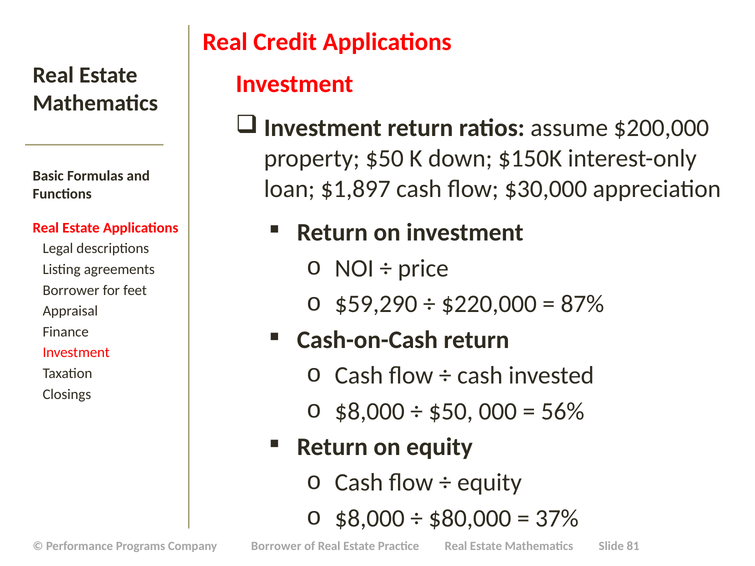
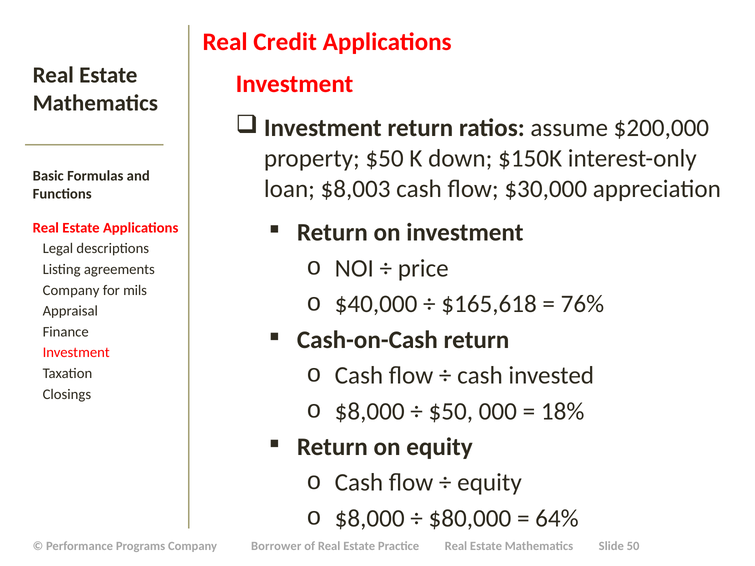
$1,897: $1,897 -> $8,003
Borrower at (71, 290): Borrower -> Company
feet: feet -> mils
$59,290: $59,290 -> $40,000
$220,000: $220,000 -> $165,618
87%: 87% -> 76%
56%: 56% -> 18%
37%: 37% -> 64%
81: 81 -> 50
